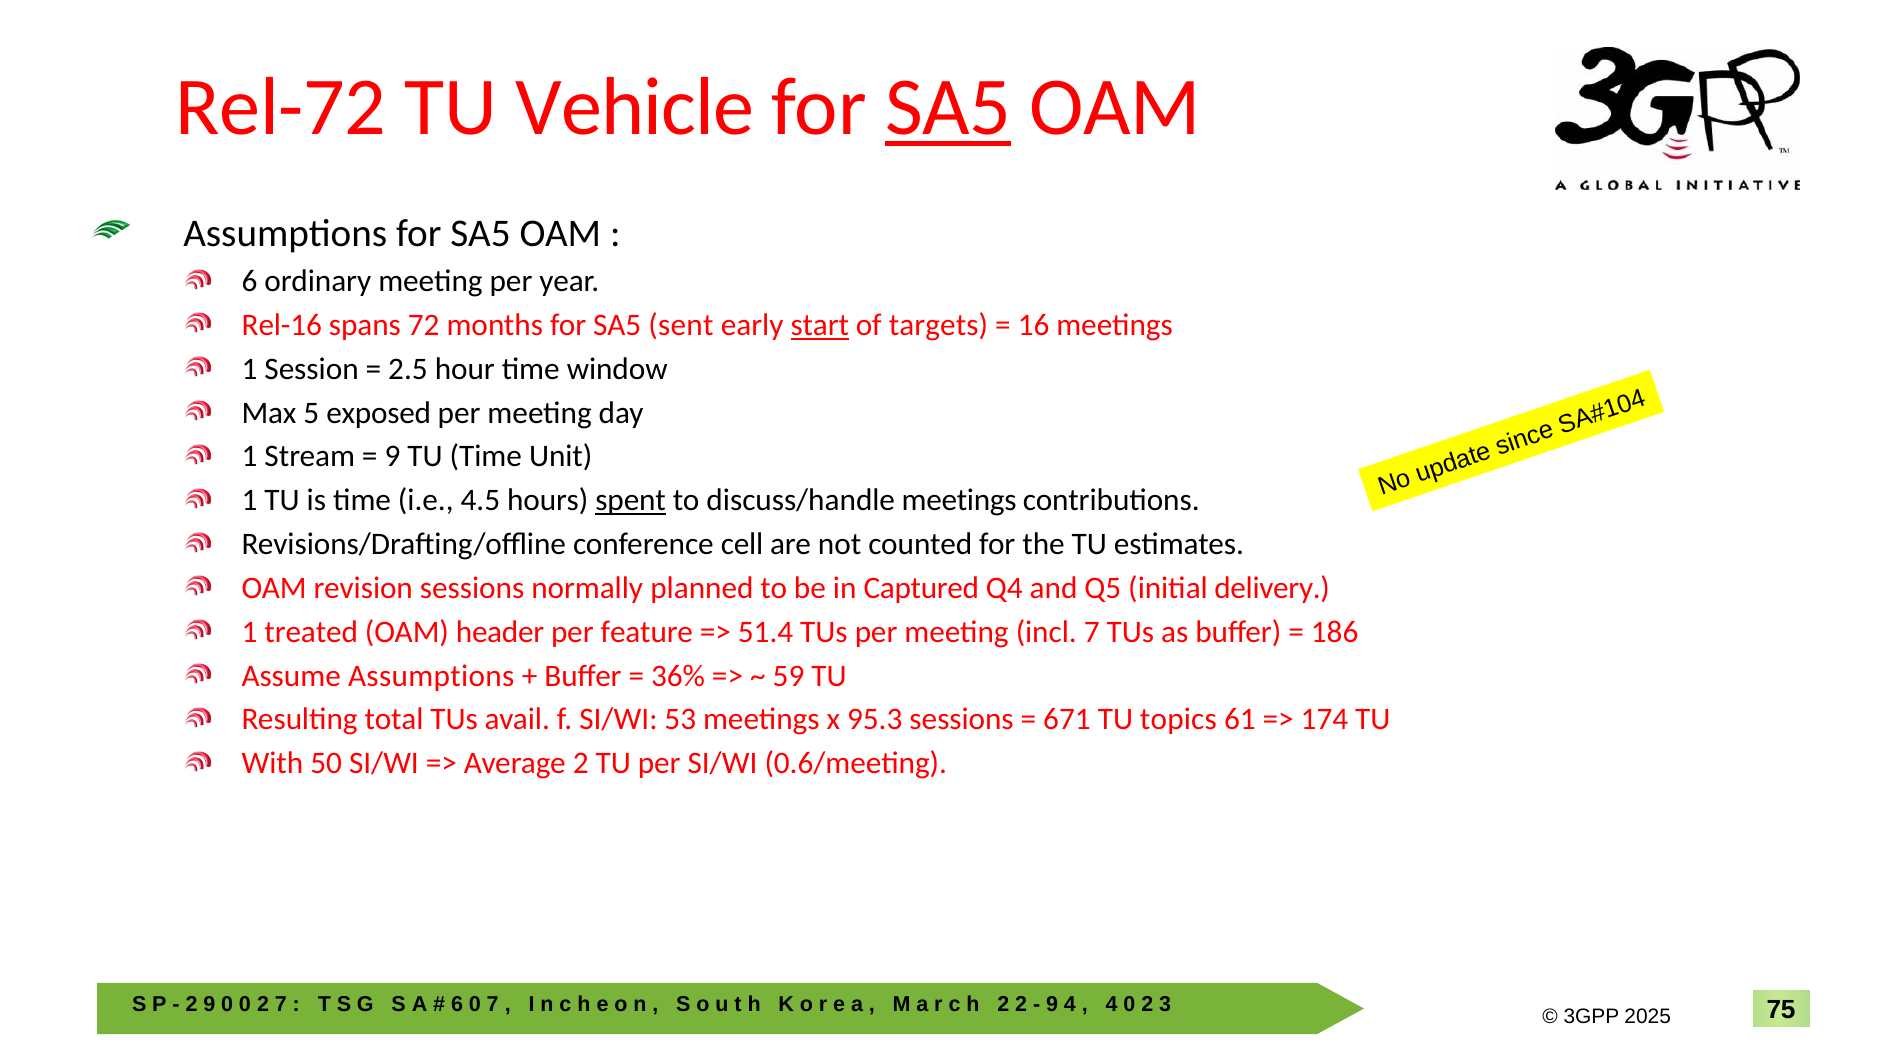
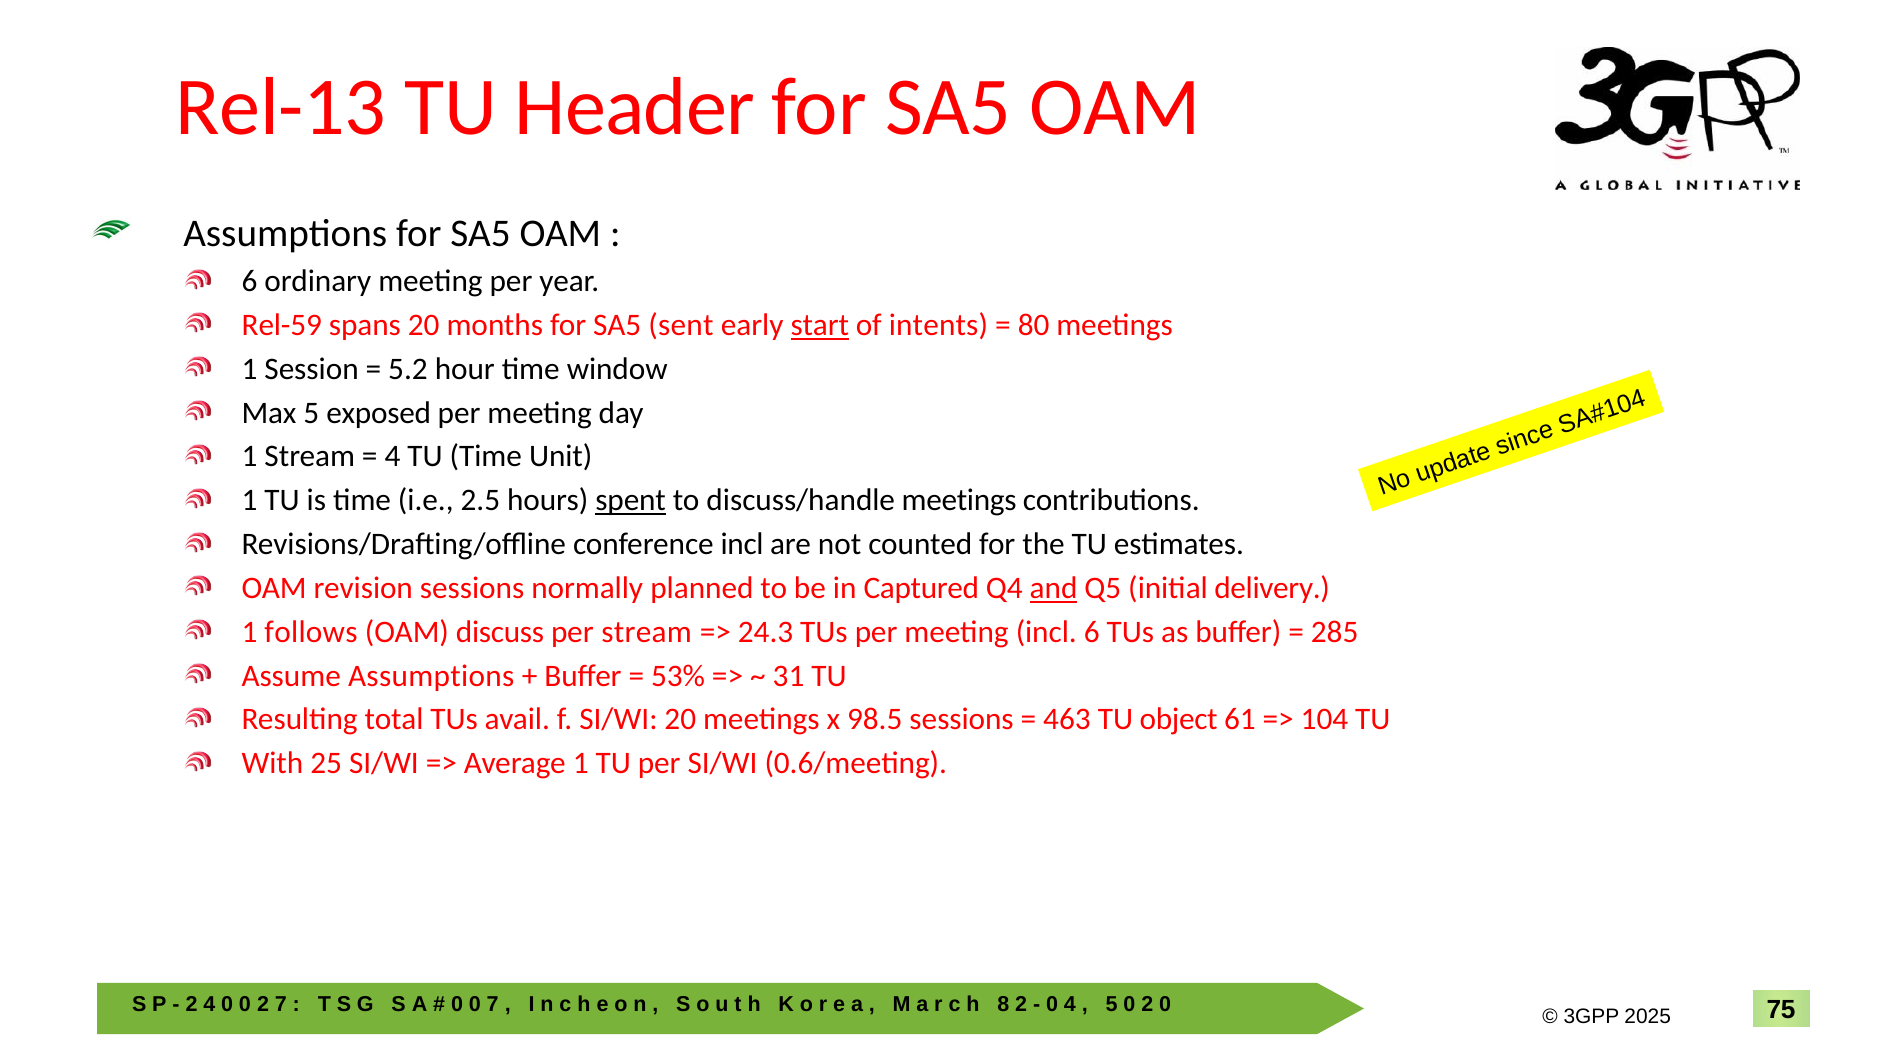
Rel-72: Rel-72 -> Rel-13
Vehicle: Vehicle -> Header
SA5 at (948, 108) underline: present -> none
Rel-16: Rel-16 -> Rel-59
spans 72: 72 -> 20
targets: targets -> intents
16: 16 -> 80
2.5: 2.5 -> 5.2
9 at (393, 456): 9 -> 4
4.5: 4.5 -> 2.5
conference cell: cell -> incl
and underline: none -> present
treated: treated -> follows
header: header -> discuss
per feature: feature -> stream
51.4: 51.4 -> 24.3
incl 7: 7 -> 6
186: 186 -> 285
36%: 36% -> 53%
59: 59 -> 31
SI/WI 53: 53 -> 20
95.3: 95.3 -> 98.5
671: 671 -> 463
topics: topics -> object
174: 174 -> 104
50: 50 -> 25
Average 2: 2 -> 1
2 9: 9 -> 4
6 at (457, 1003): 6 -> 0
2 at (1003, 1003): 2 -> 8
9 at (1052, 1003): 9 -> 0
4 at (1111, 1003): 4 -> 5
2 3: 3 -> 0
